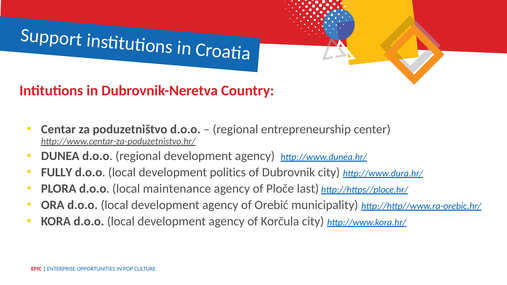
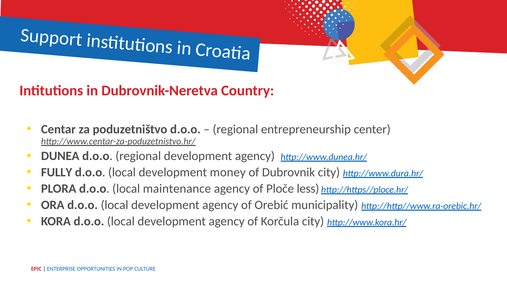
politics: politics -> money
last: last -> less
